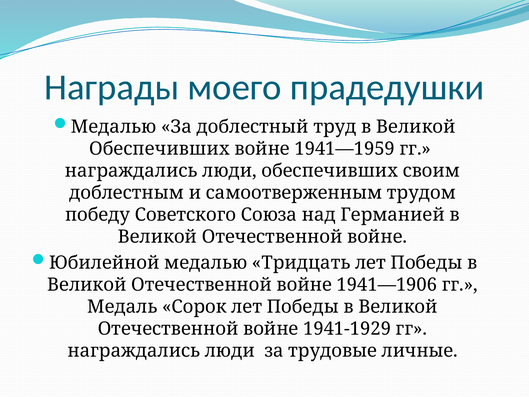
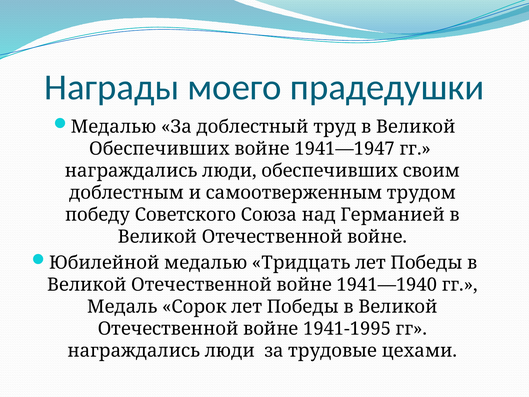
1941—1959: 1941—1959 -> 1941—1947
1941—1906: 1941—1906 -> 1941—1940
1941-1929: 1941-1929 -> 1941-1995
личные: личные -> цехами
